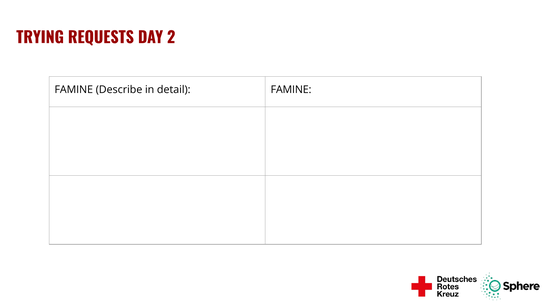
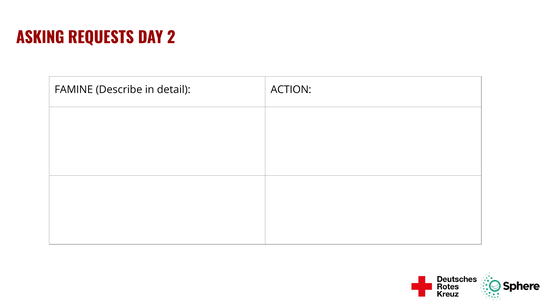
TRYING: TRYING -> ASKING
detail FAMINE: FAMINE -> ACTION
